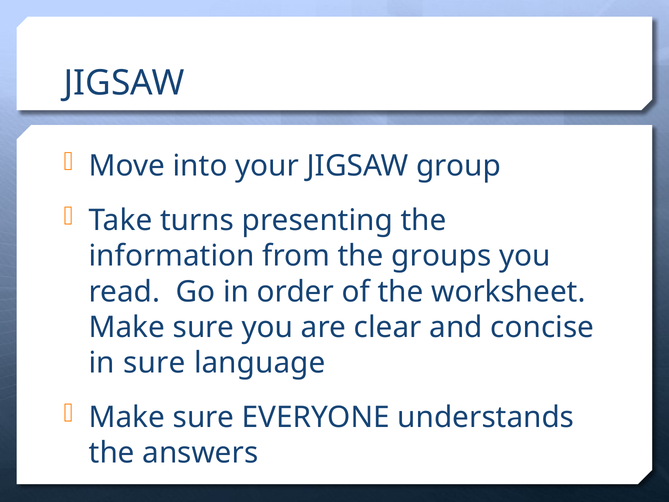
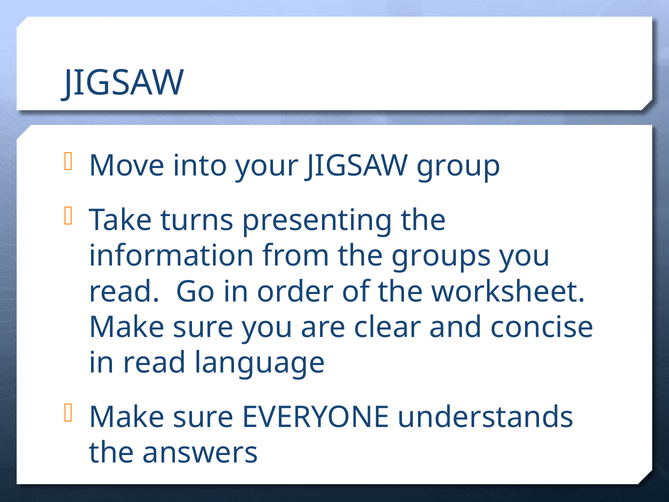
in sure: sure -> read
